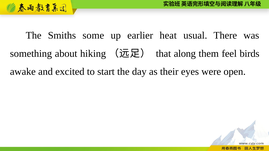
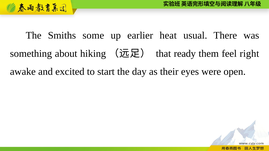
along: along -> ready
birds: birds -> right
